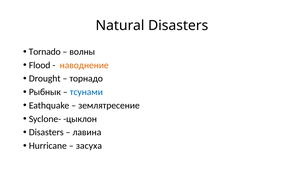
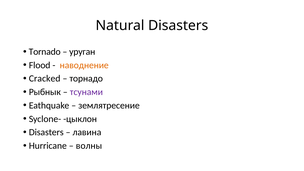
волны: волны -> уруган
Drought: Drought -> Cracked
тсунами colour: blue -> purple
засуха: засуха -> волны
